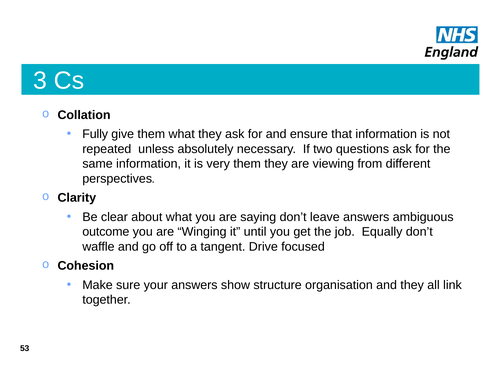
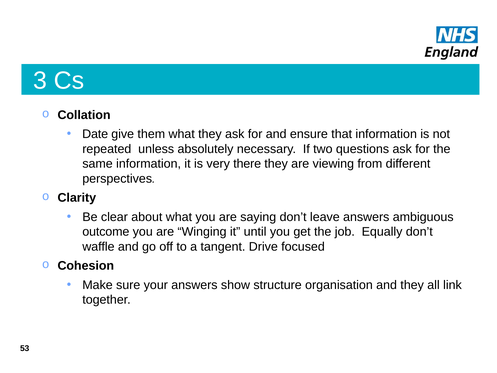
Fully: Fully -> Date
very them: them -> there
